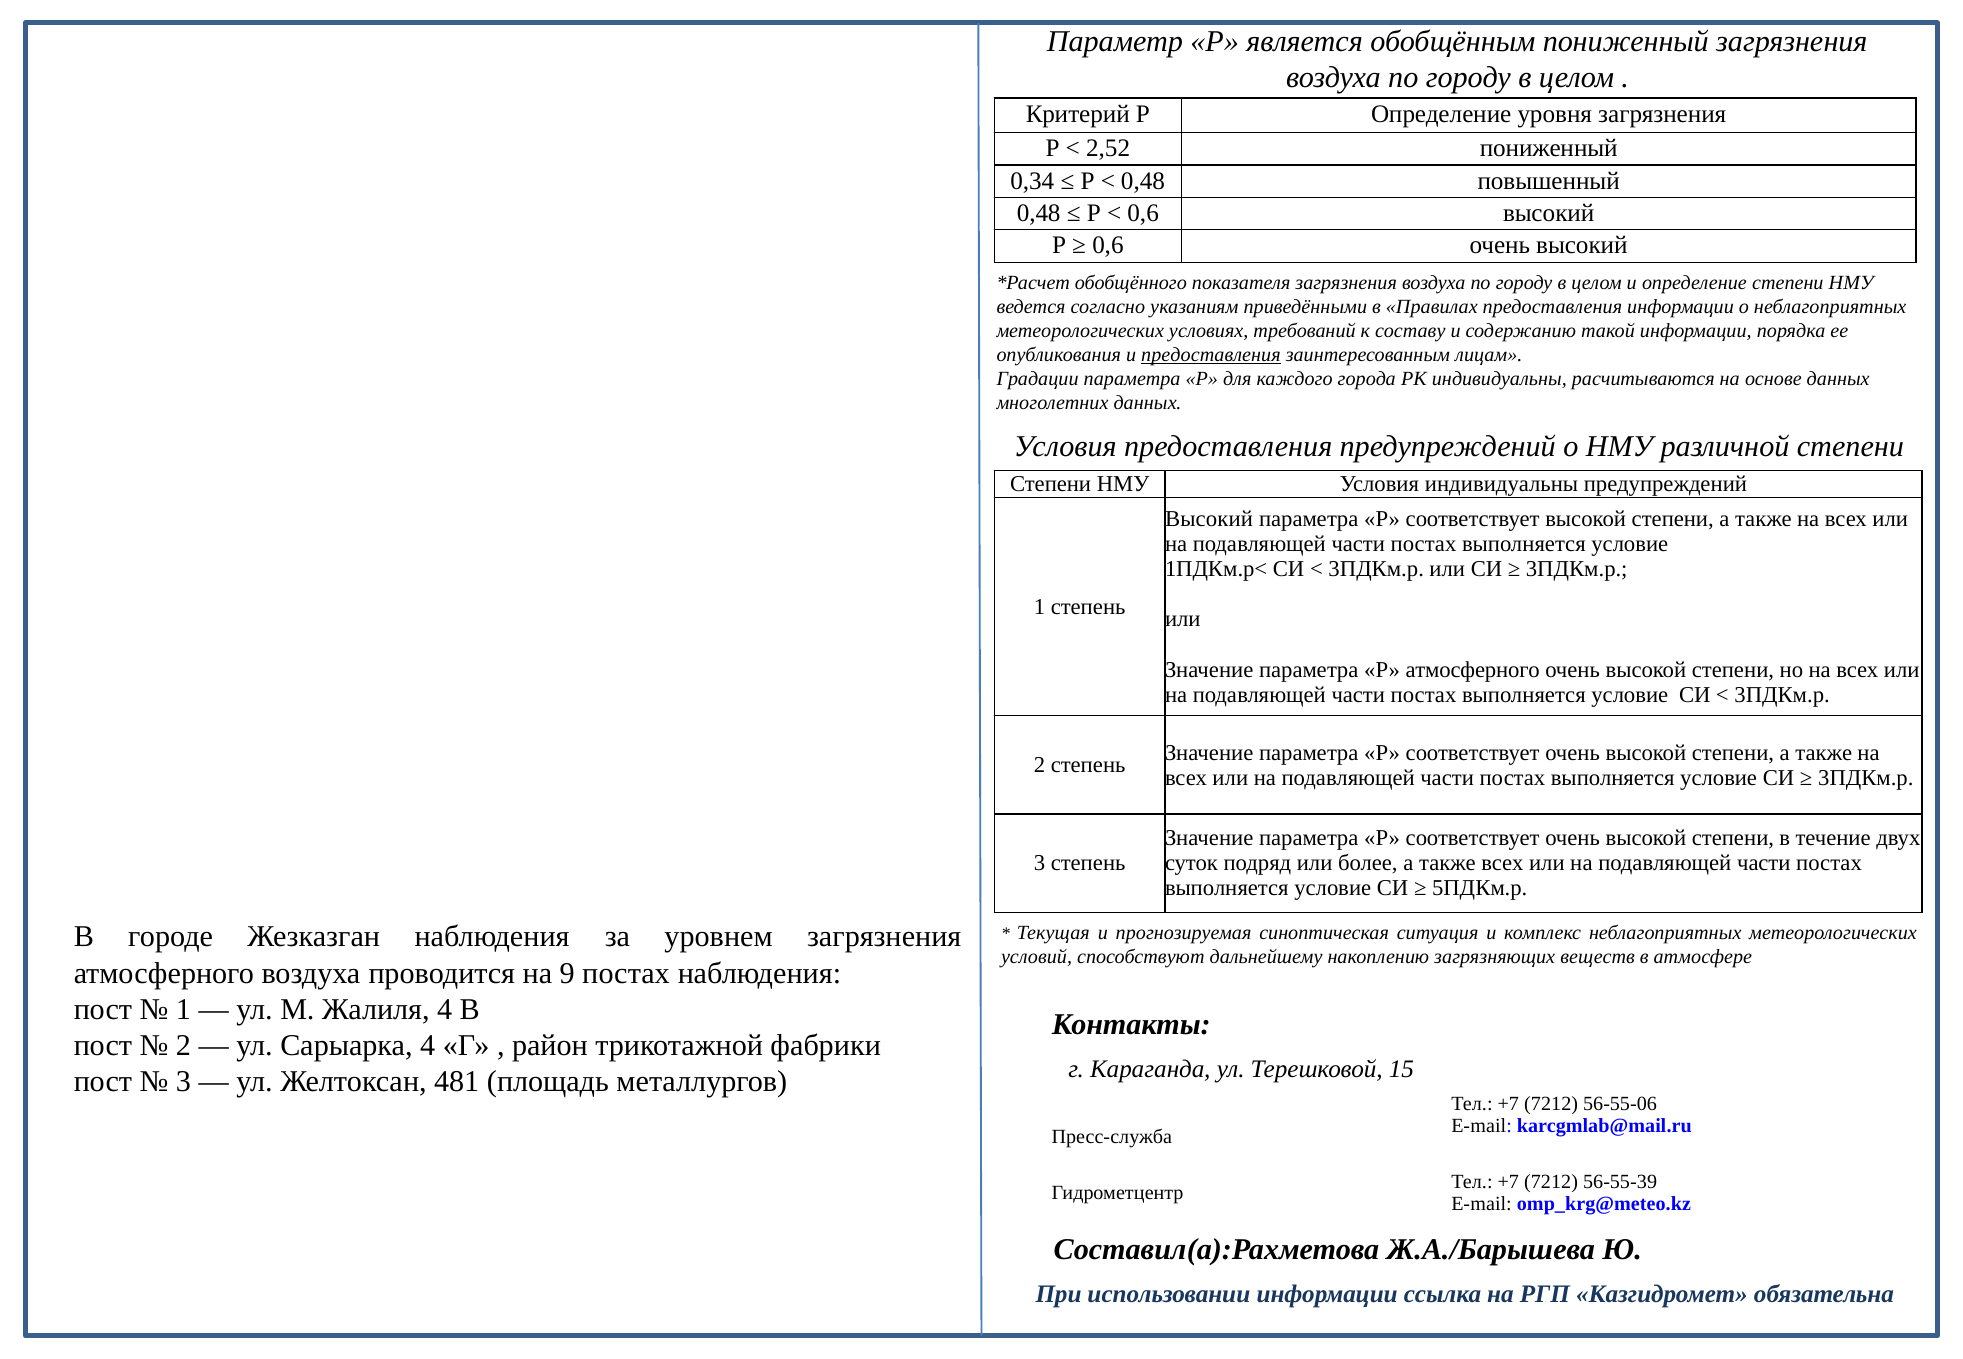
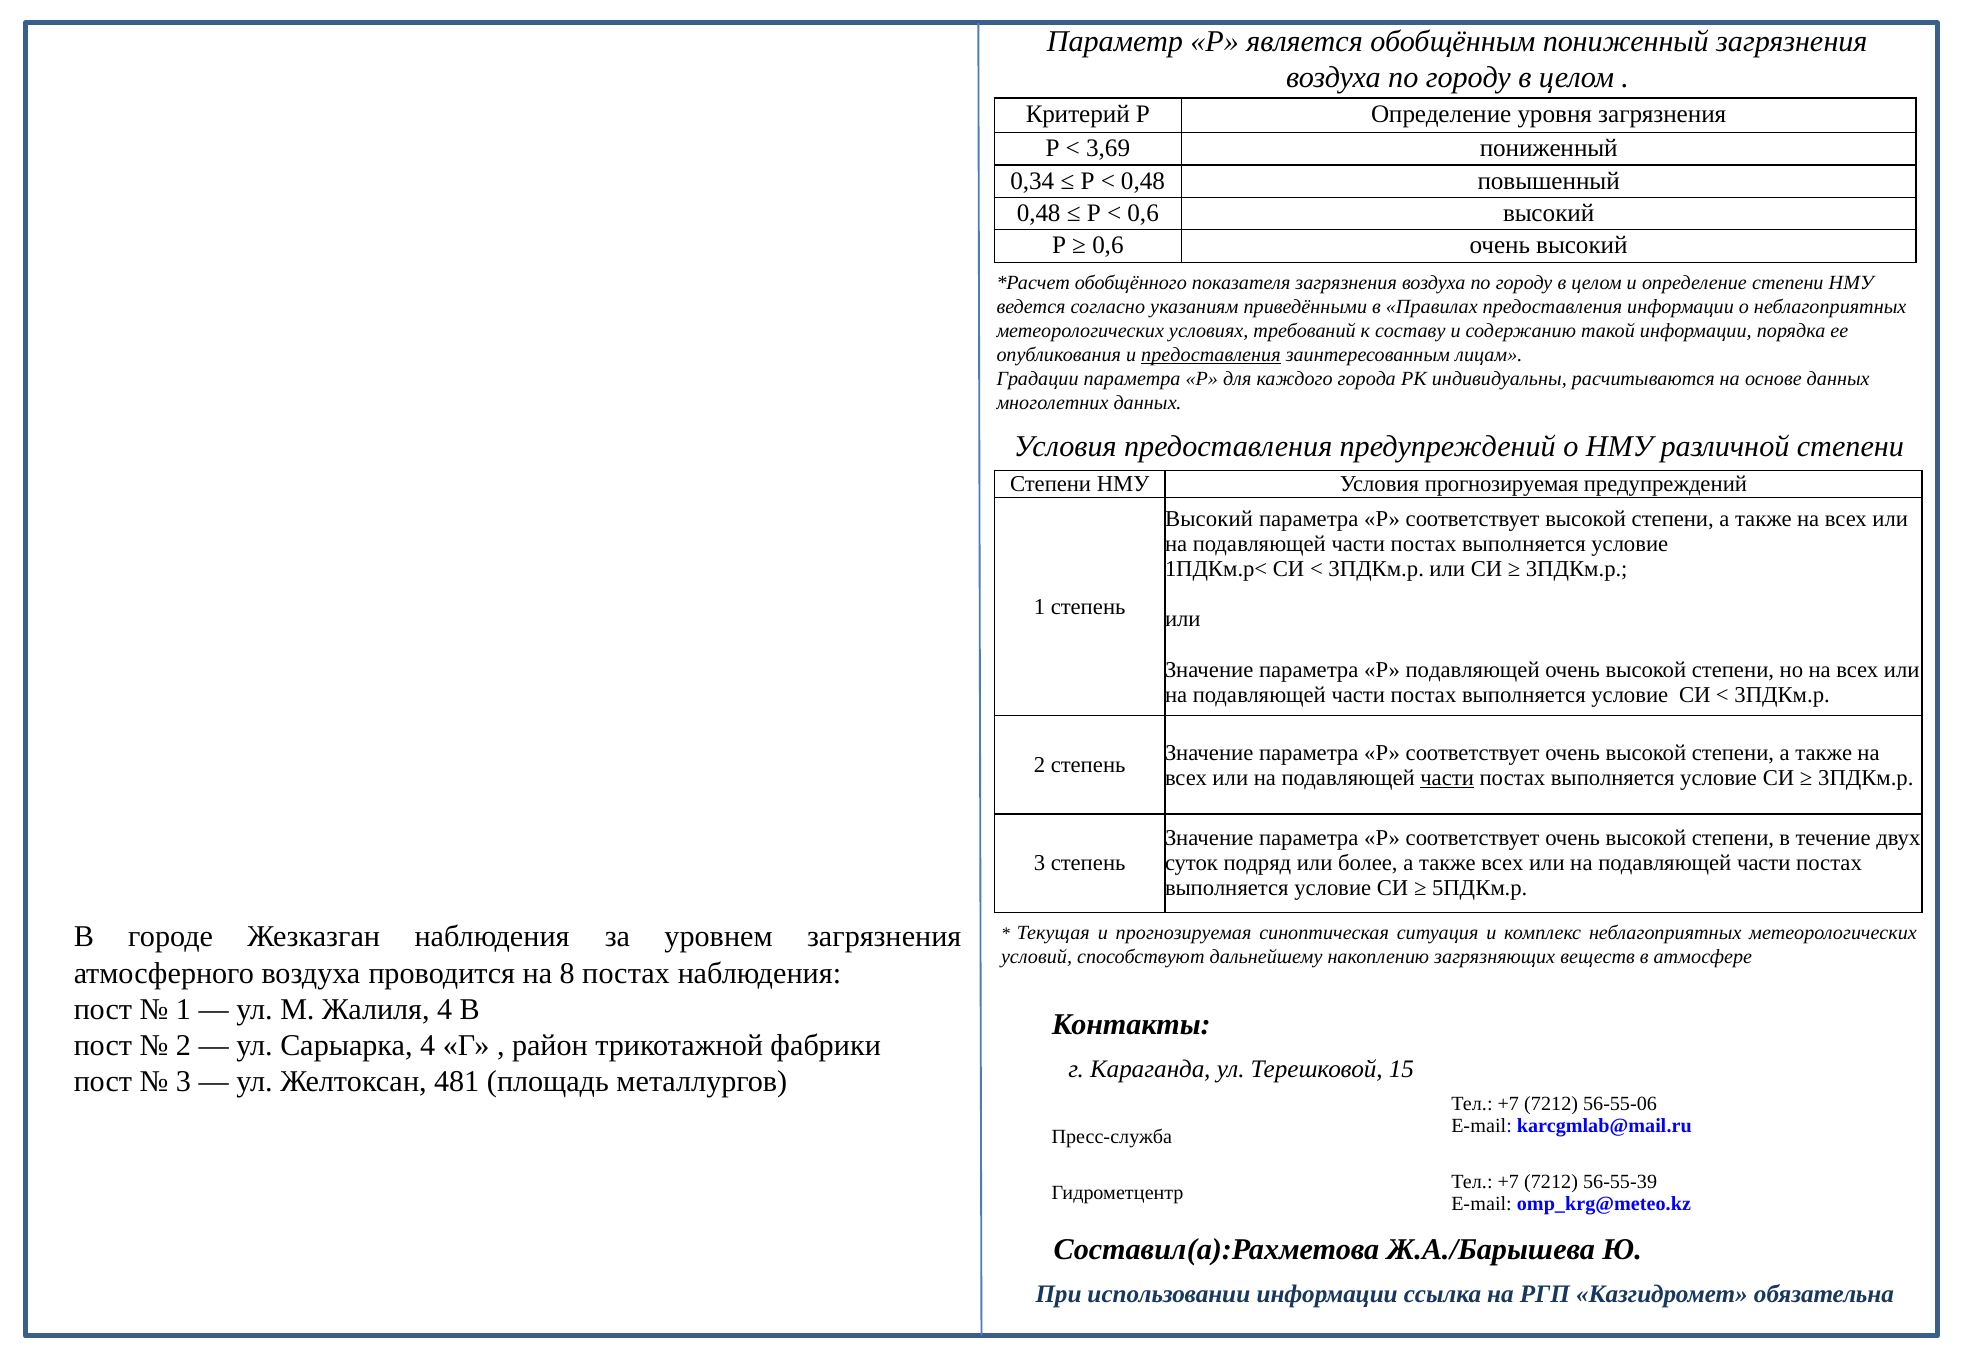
2,52: 2,52 -> 3,69
Условия индивидуальны: индивидуальны -> прогнозируемая
Р атмосферного: атмосферного -> подавляющей
части at (1447, 778) underline: none -> present
9: 9 -> 8
